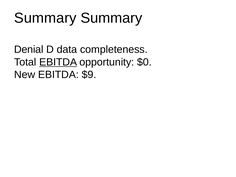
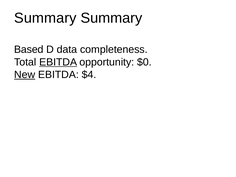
Denial: Denial -> Based
New underline: none -> present
$9: $9 -> $4
